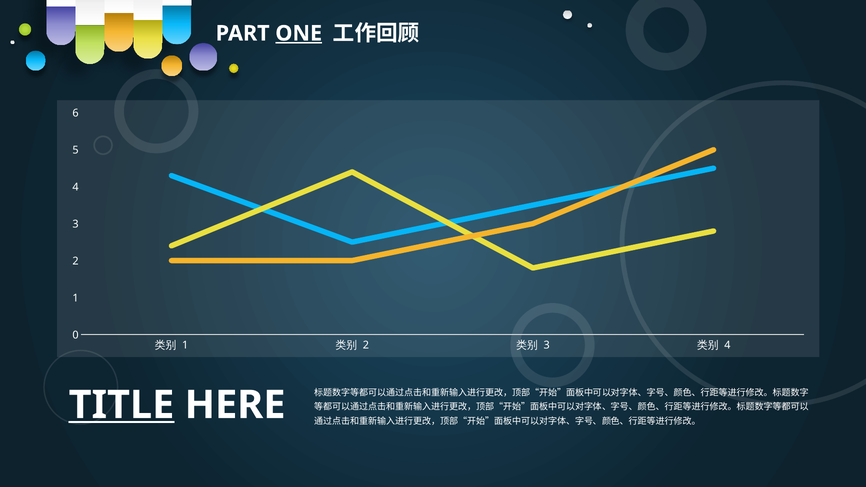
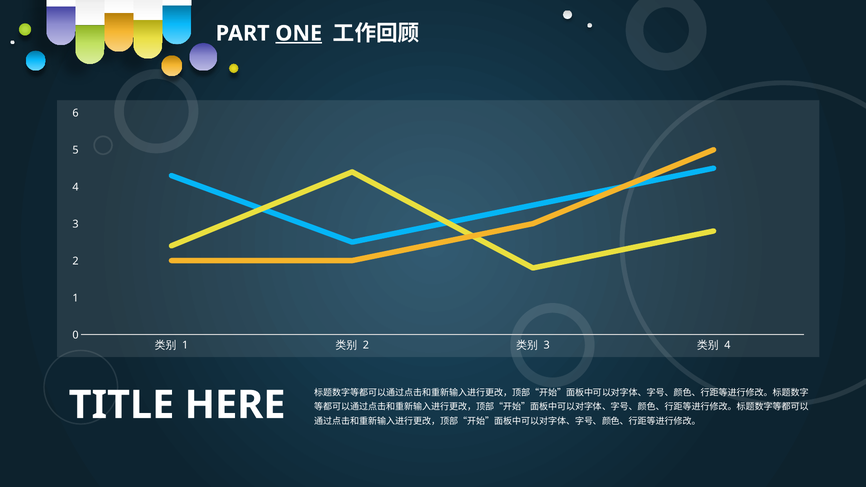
TITLE underline: present -> none
